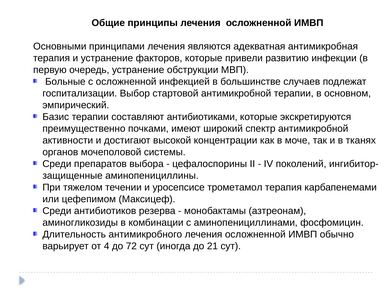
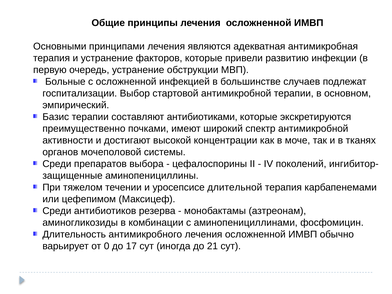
трометамол: трометамол -> длительной
4: 4 -> 0
72: 72 -> 17
